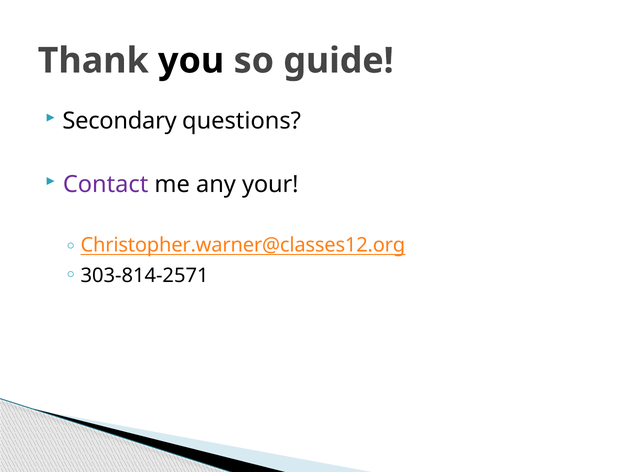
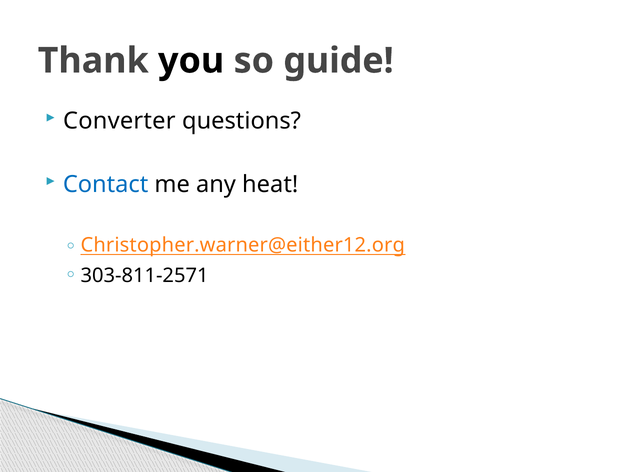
Secondary: Secondary -> Converter
Contact colour: purple -> blue
your: your -> heat
Christopher.warner@classes12.org: Christopher.warner@classes12.org -> Christopher.warner@either12.org
303-814-2571: 303-814-2571 -> 303-811-2571
